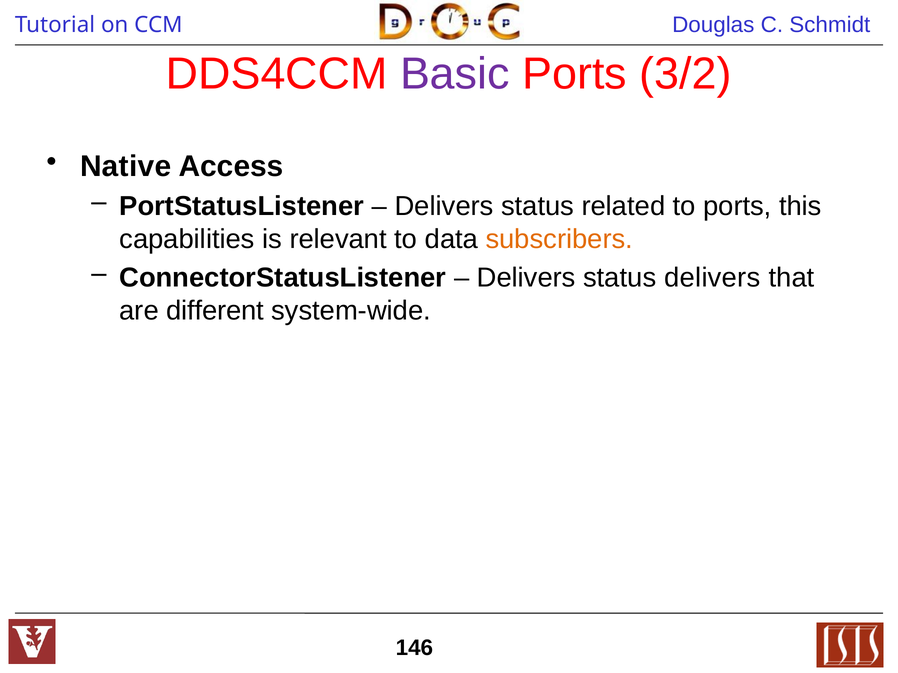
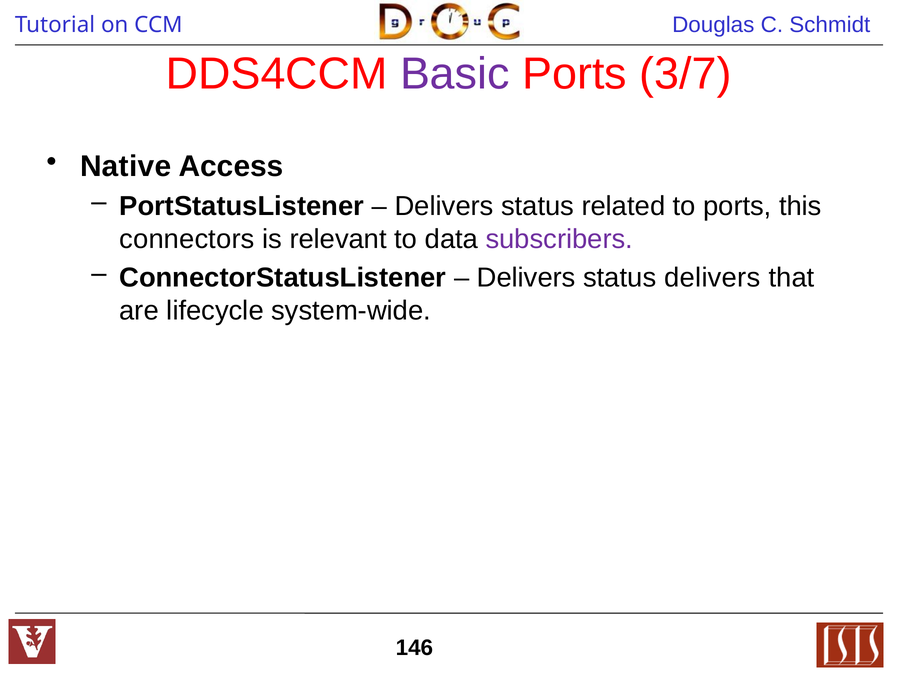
3/2: 3/2 -> 3/7
capabilities: capabilities -> connectors
subscribers colour: orange -> purple
different: different -> lifecycle
